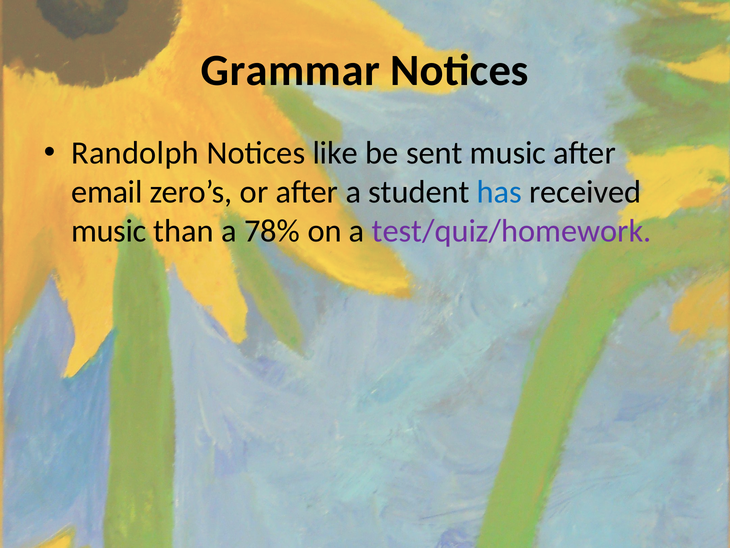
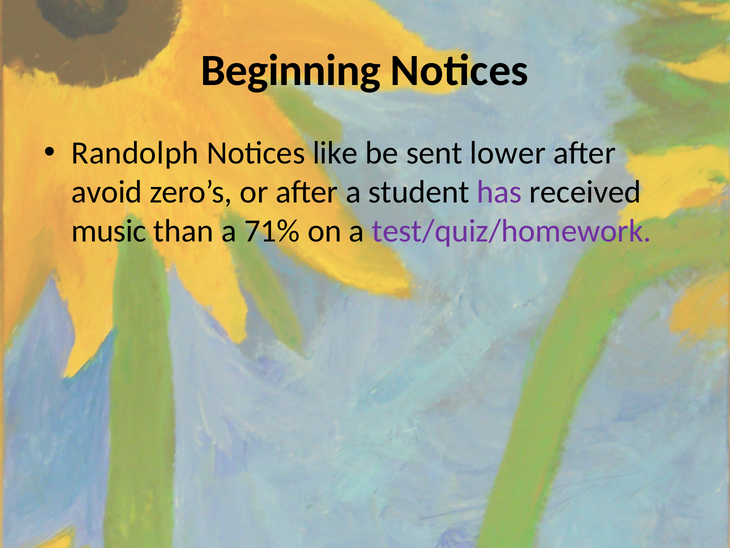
Grammar: Grammar -> Beginning
sent music: music -> lower
email: email -> avoid
has colour: blue -> purple
78%: 78% -> 71%
